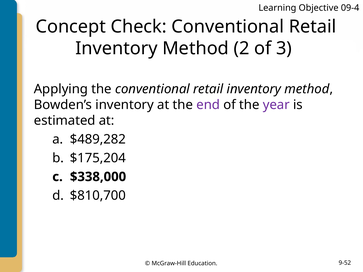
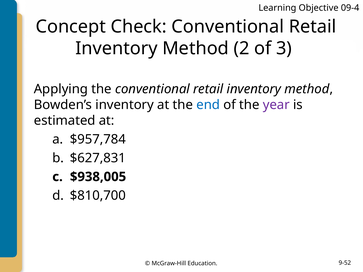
end colour: purple -> blue
$489,282: $489,282 -> $957,784
$175,204: $175,204 -> $627,831
$338,000: $338,000 -> $938,005
